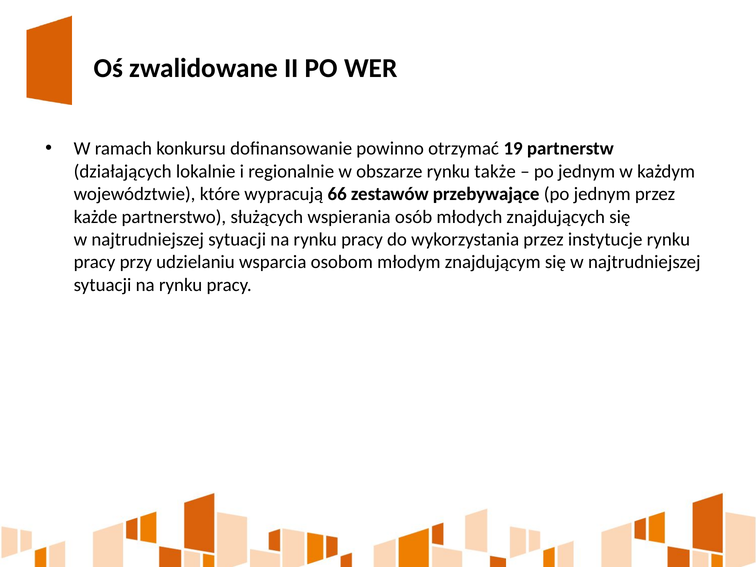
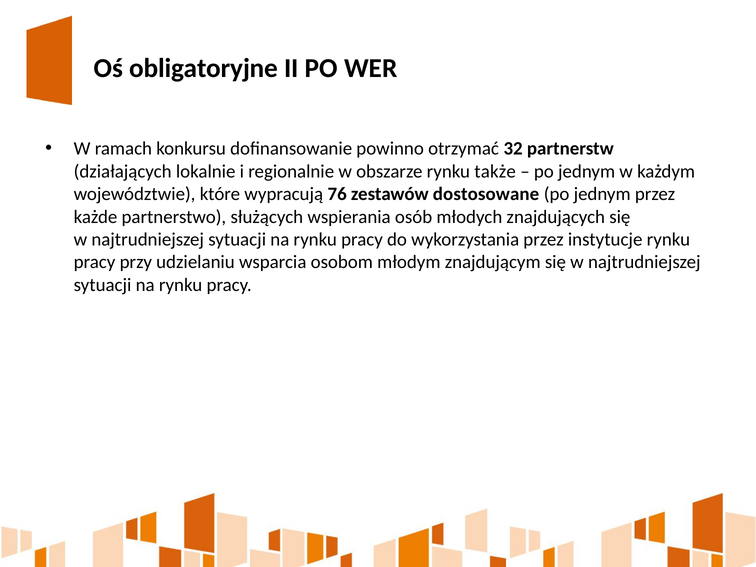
zwalidowane: zwalidowane -> obligatoryjne
19: 19 -> 32
66: 66 -> 76
przebywające: przebywające -> dostosowane
